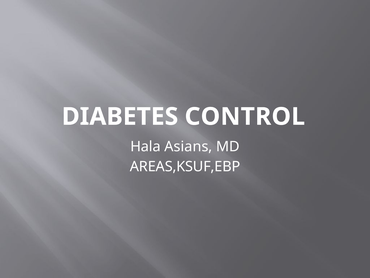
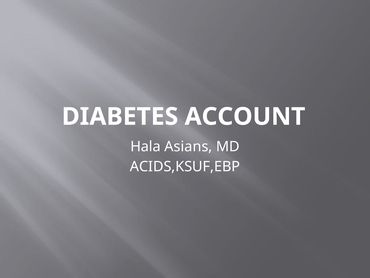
CONTROL: CONTROL -> ACCOUNT
AREAS,KSUF,EBP: AREAS,KSUF,EBP -> ACIDS,KSUF,EBP
